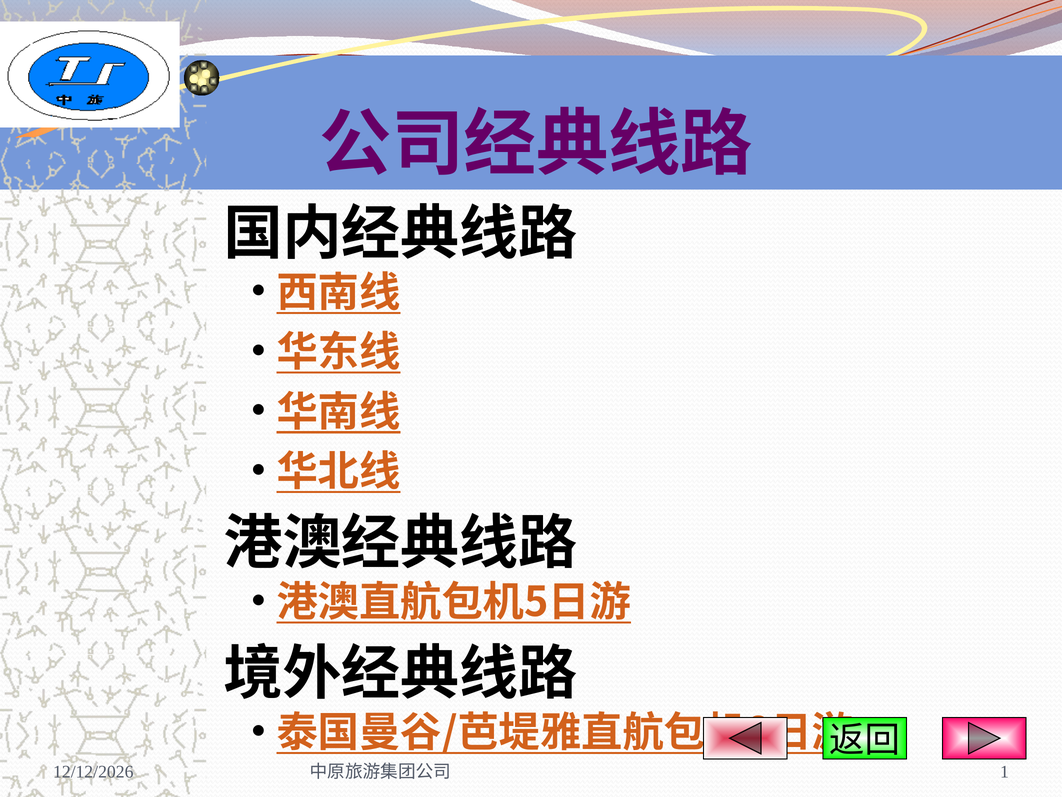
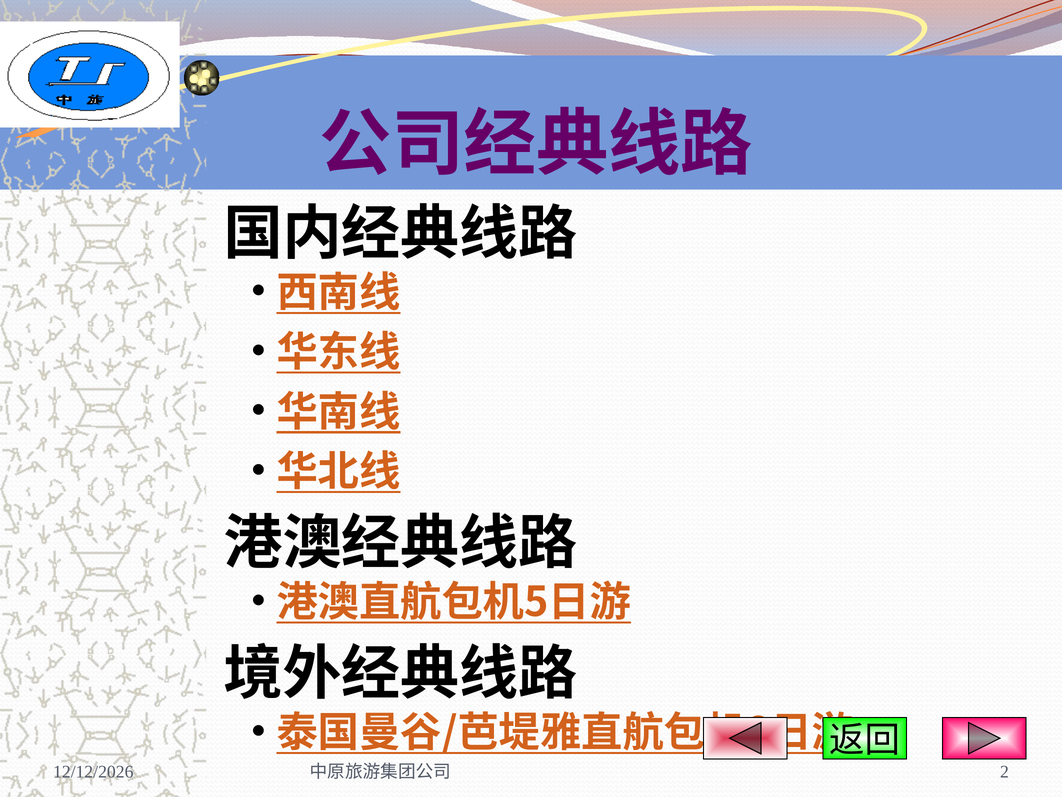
1: 1 -> 2
